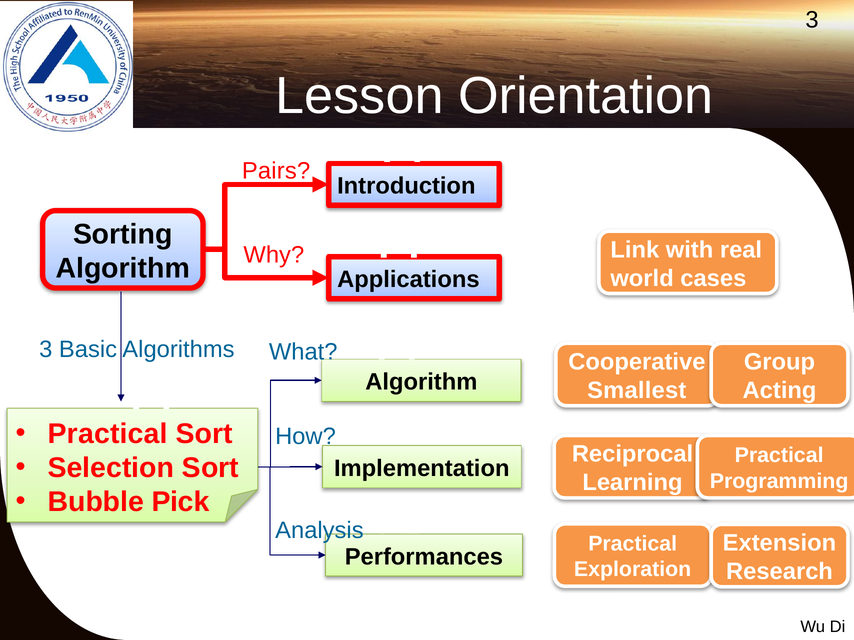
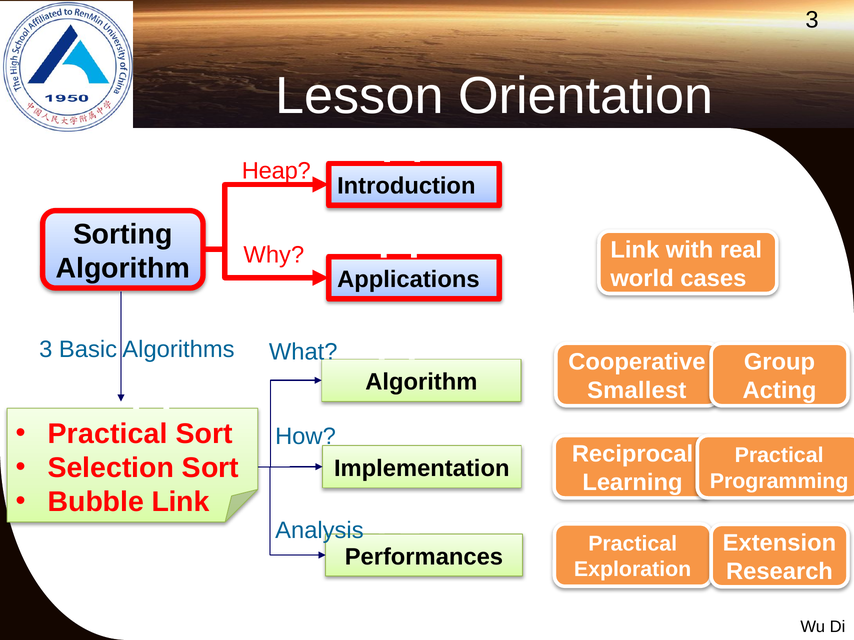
Pairs: Pairs -> Heap
Bubble Pick: Pick -> Link
